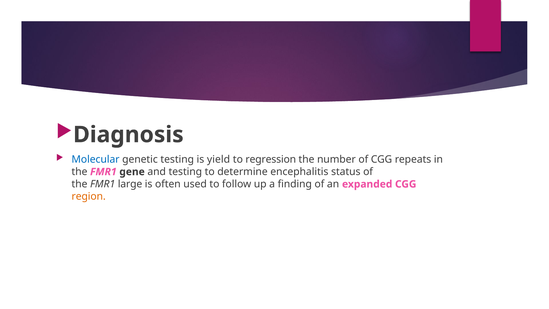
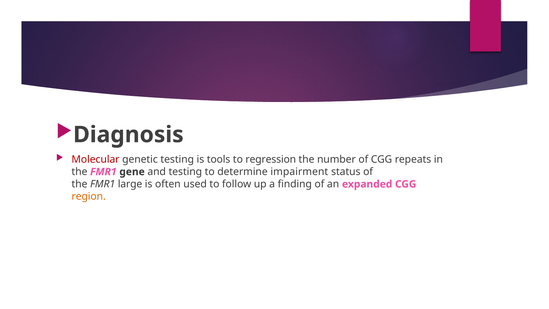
Molecular colour: blue -> red
yield: yield -> tools
encephalitis: encephalitis -> impairment
